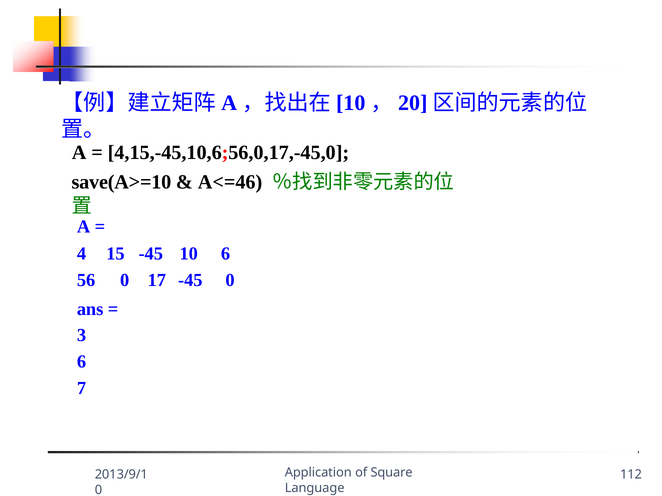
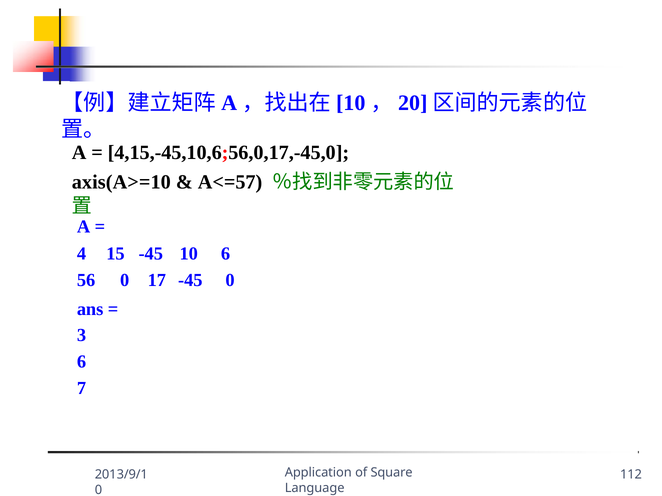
save(A>=10: save(A>=10 -> axis(A>=10
A<=46: A<=46 -> A<=57
